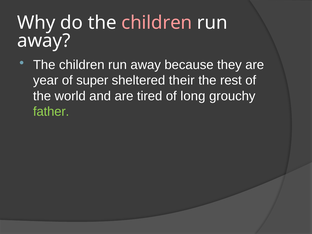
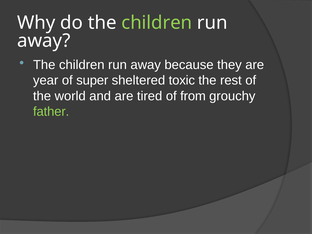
children at (157, 23) colour: pink -> light green
their: their -> toxic
long: long -> from
